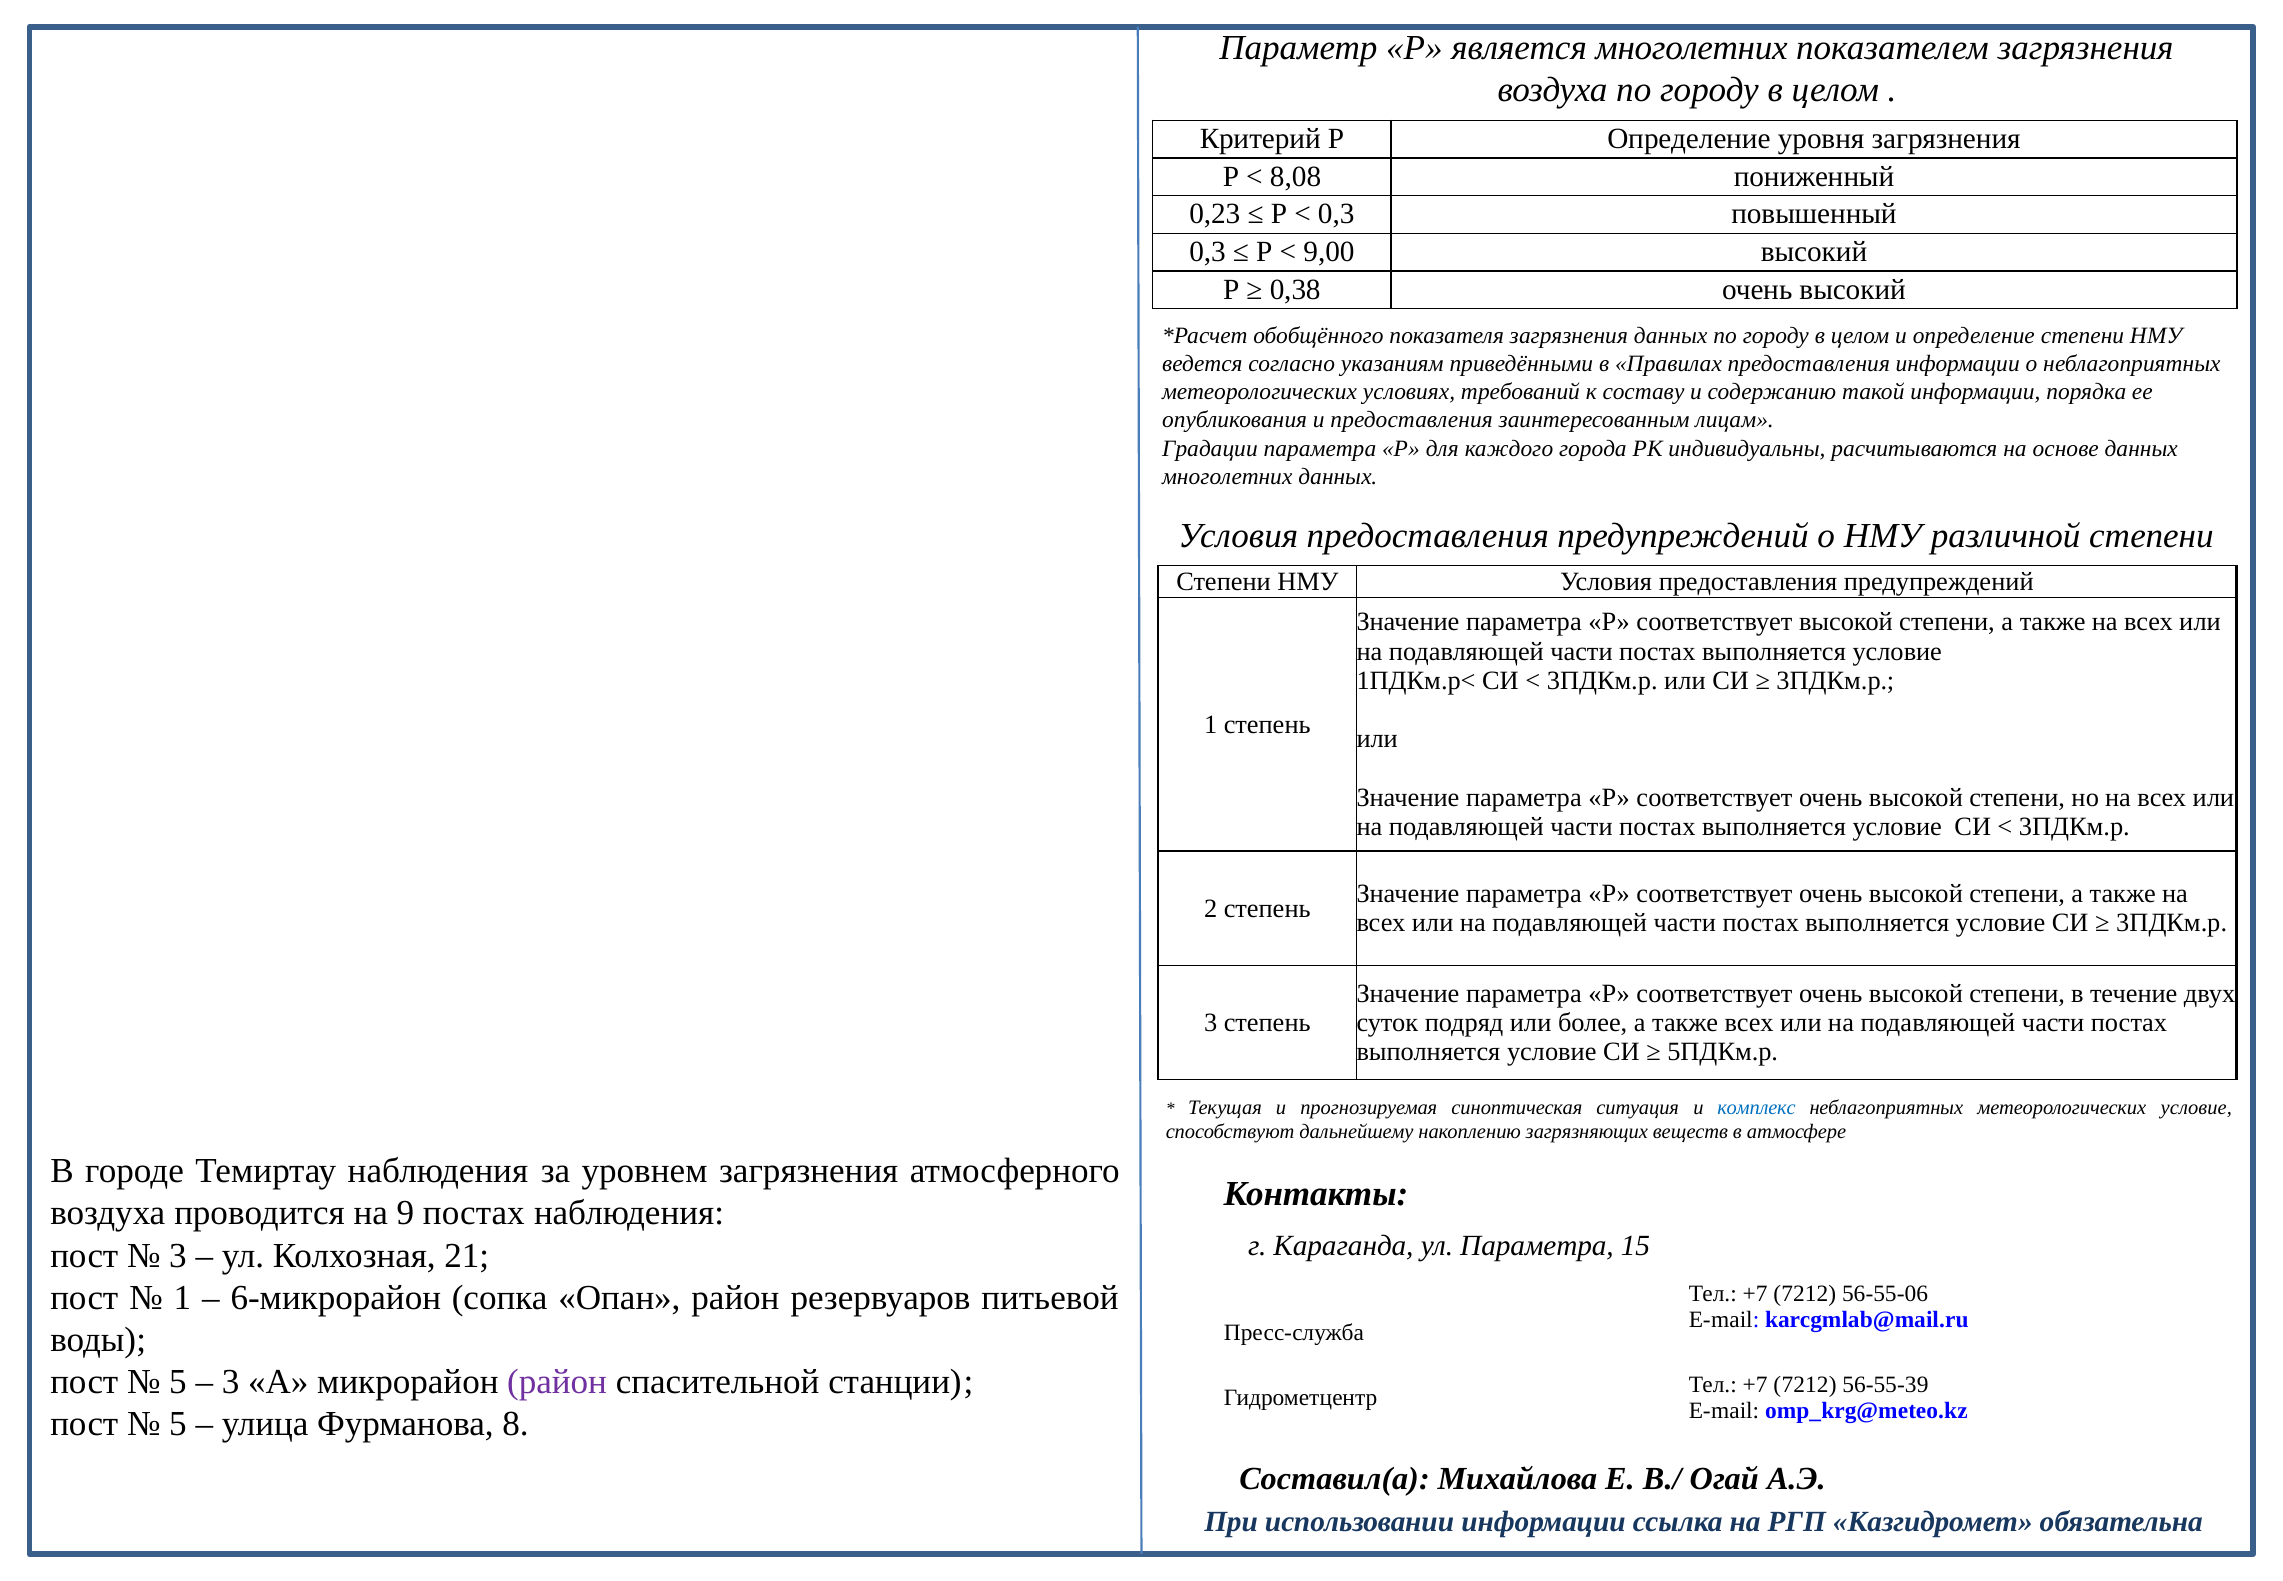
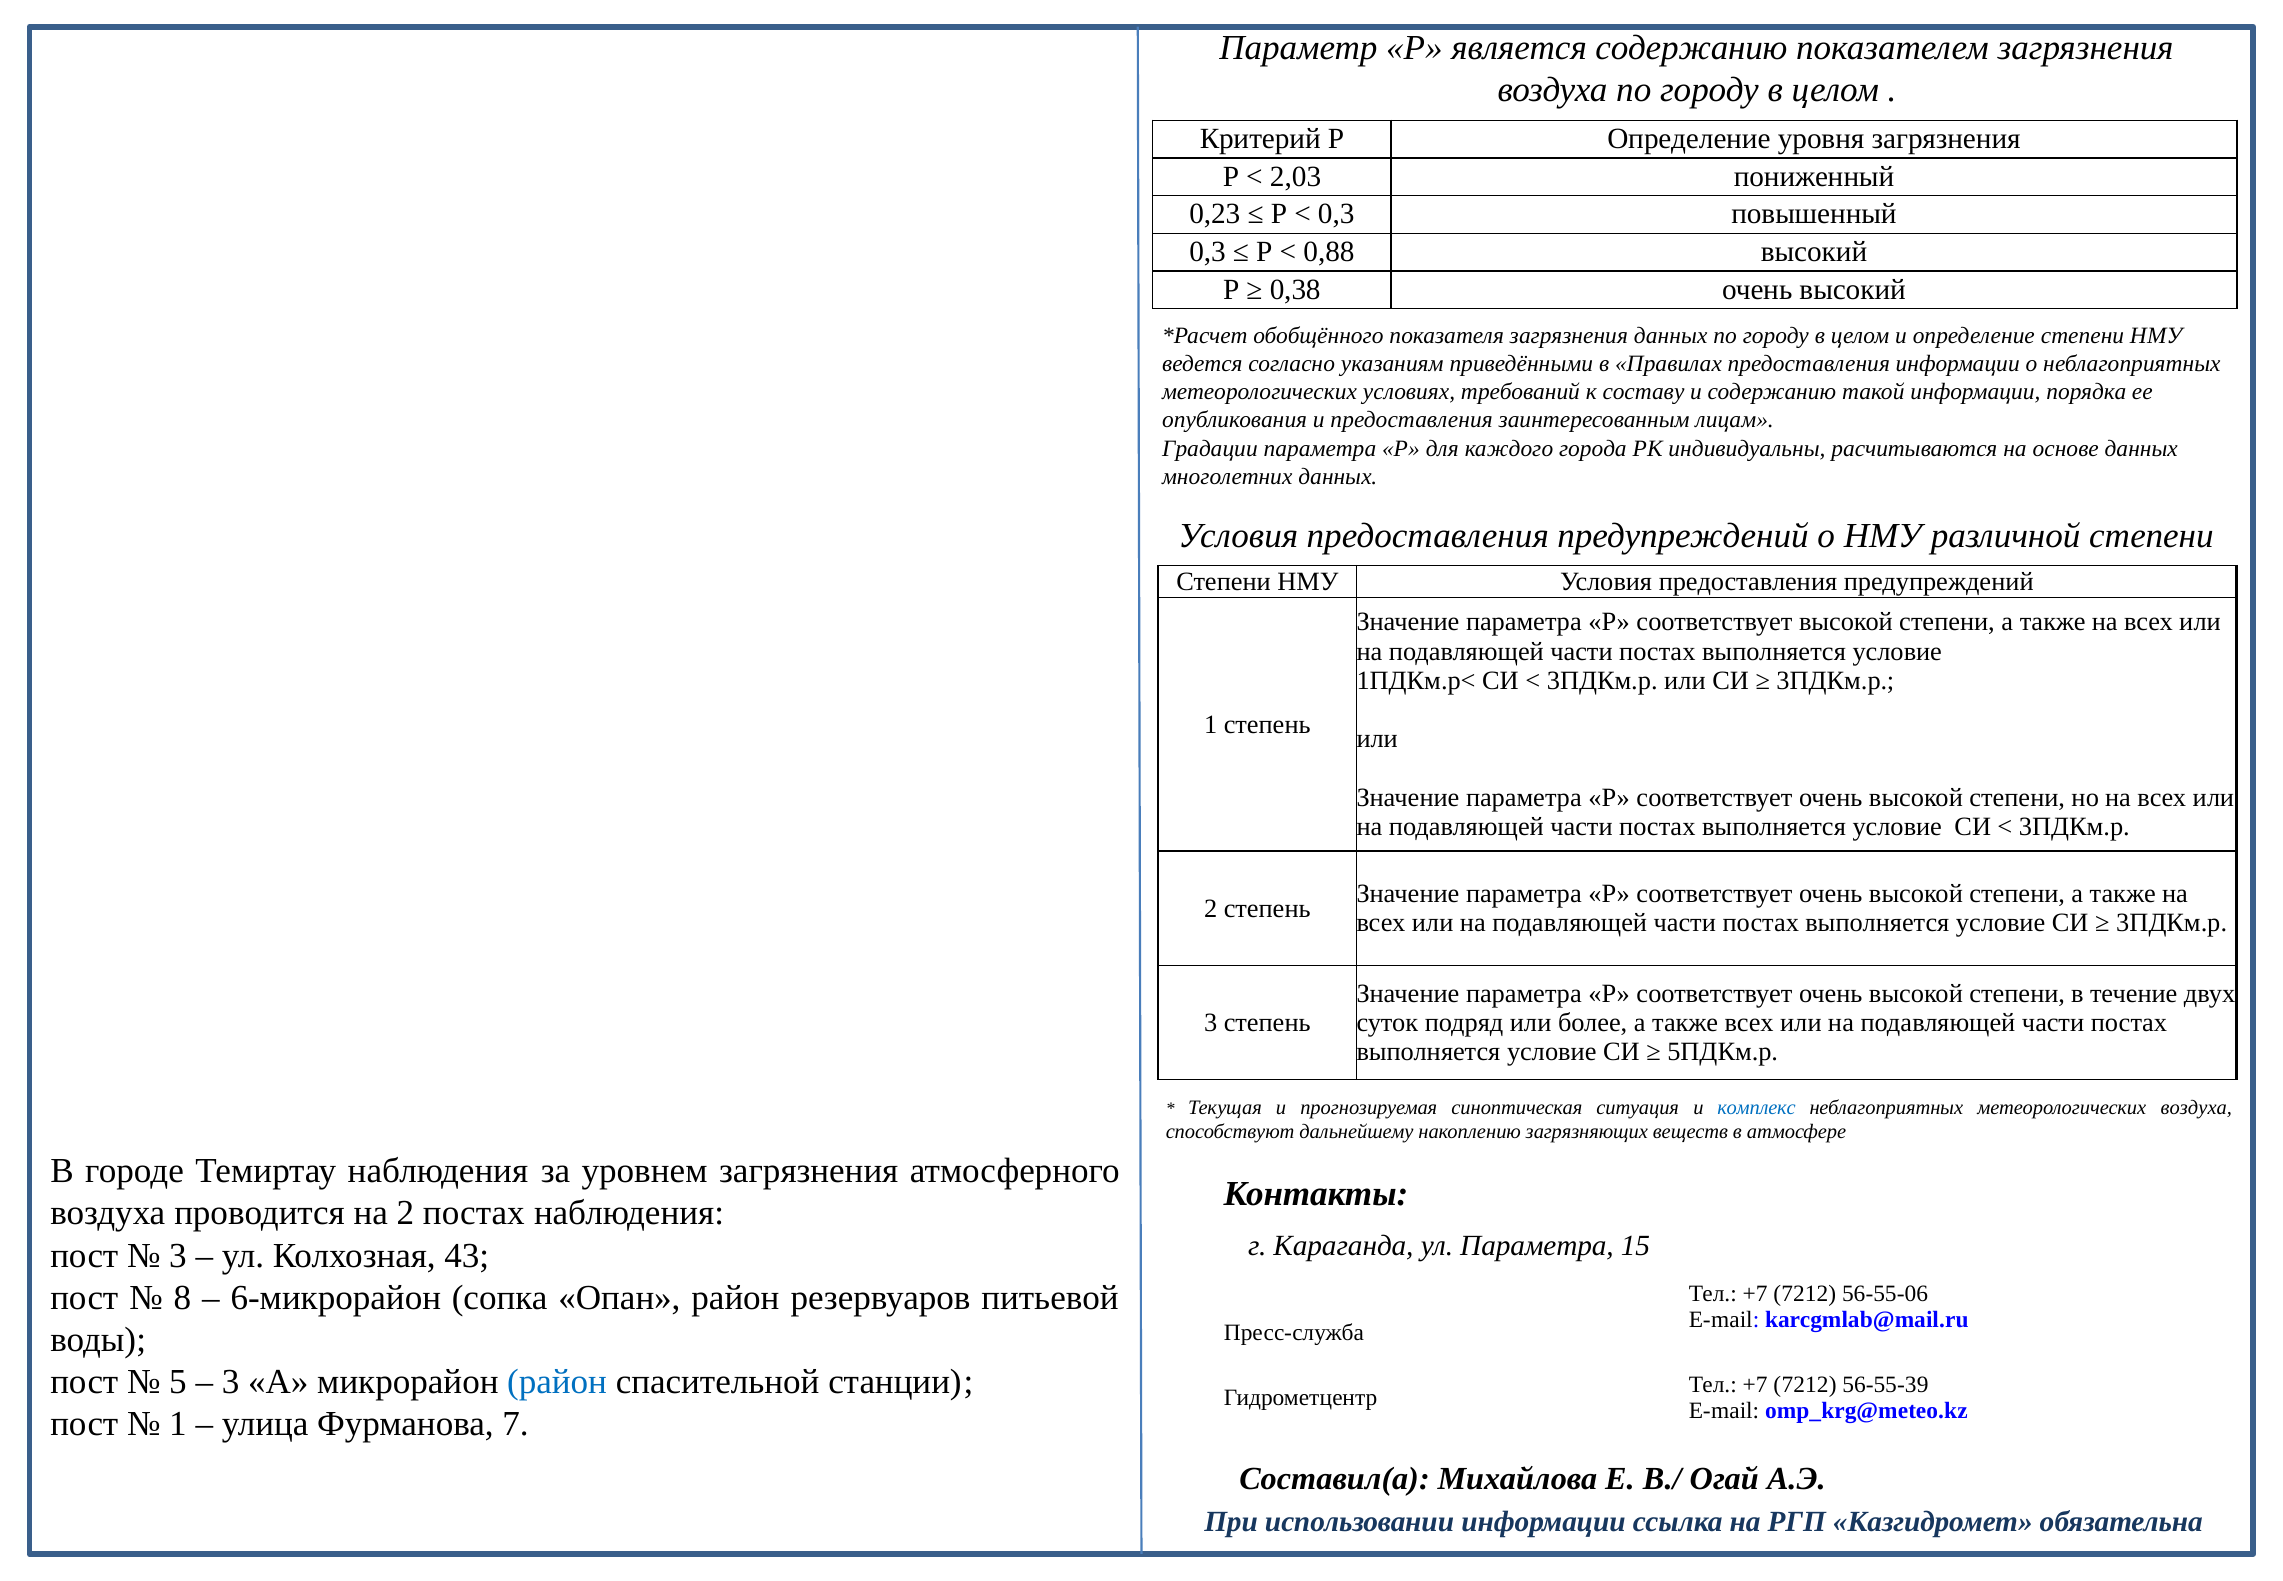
является многолетних: многолетних -> содержанию
8,08: 8,08 -> 2,03
9,00: 9,00 -> 0,88
метеорологических условие: условие -> воздуха
на 9: 9 -> 2
21: 21 -> 43
1 at (182, 1297): 1 -> 8
район at (557, 1382) colour: purple -> blue
5 at (178, 1424): 5 -> 1
8: 8 -> 7
